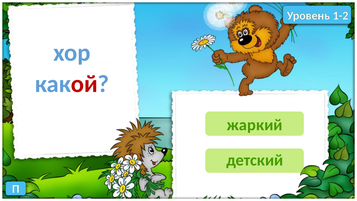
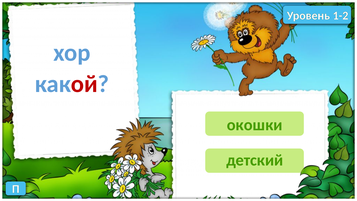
жаркий: жаркий -> окошки
